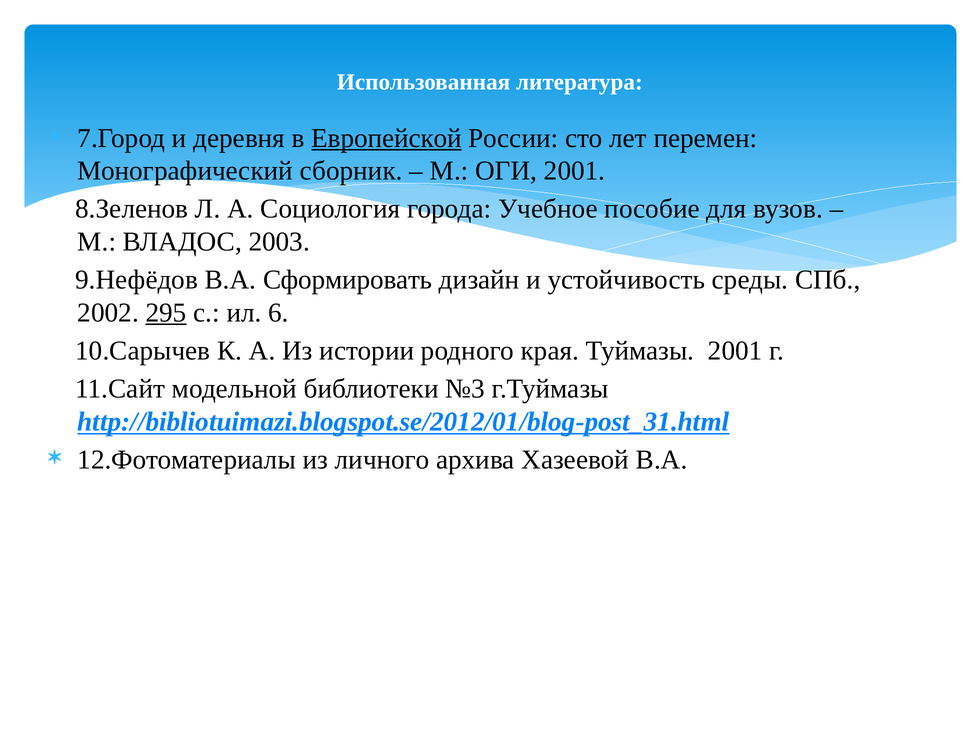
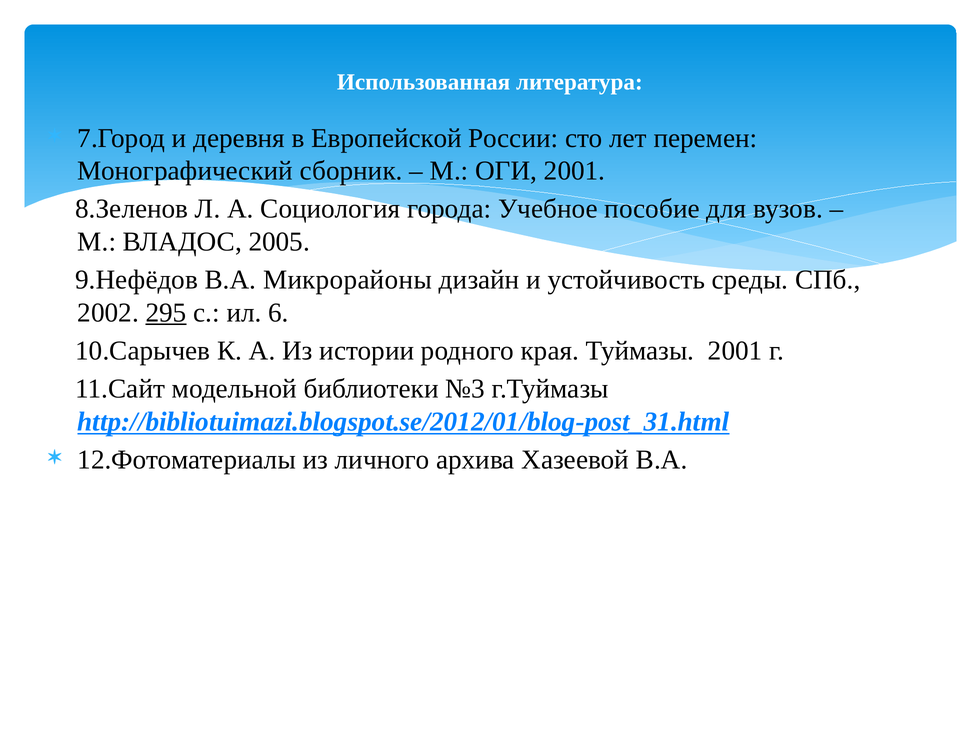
Европейской underline: present -> none
2003: 2003 -> 2005
Сформировать: Сформировать -> Микрорайоны
